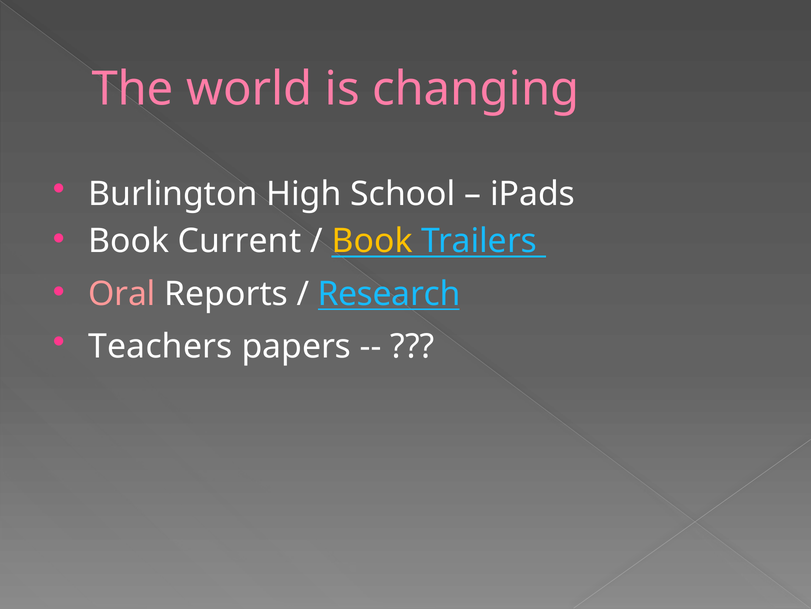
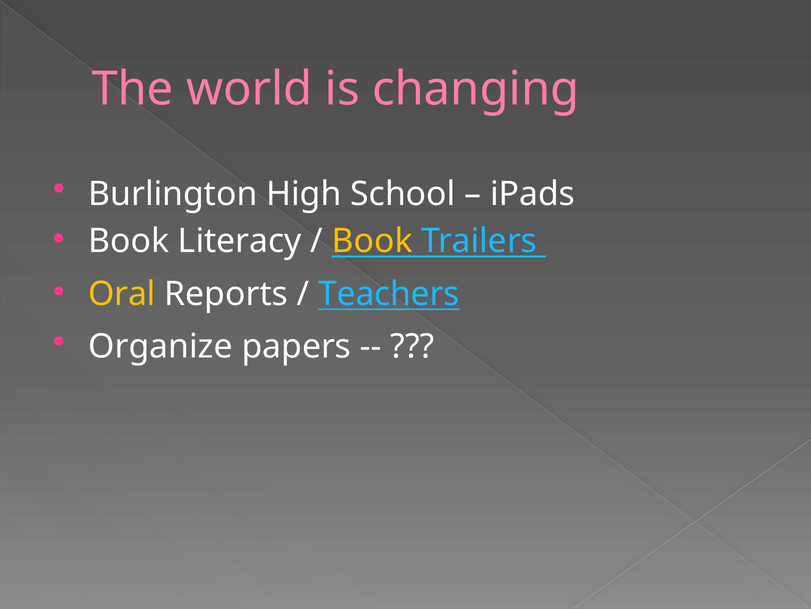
Current: Current -> Literacy
Oral colour: pink -> yellow
Research: Research -> Teachers
Teachers: Teachers -> Organize
